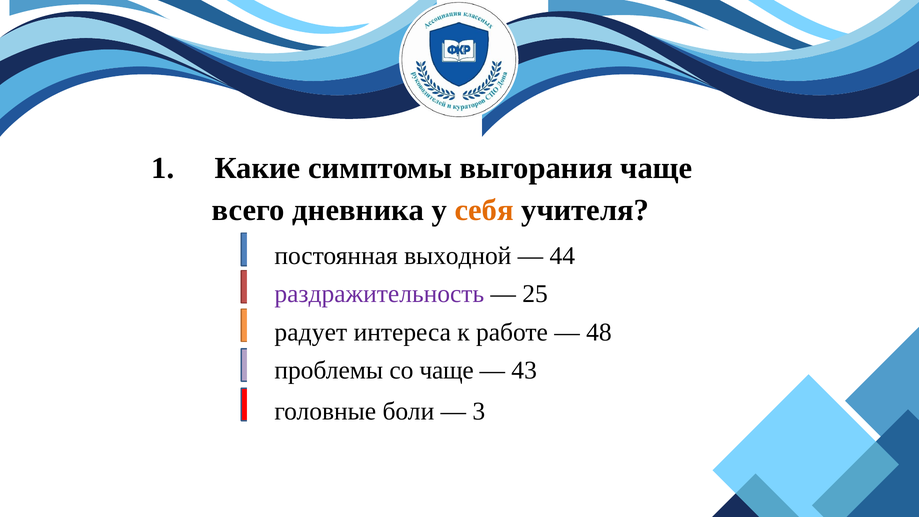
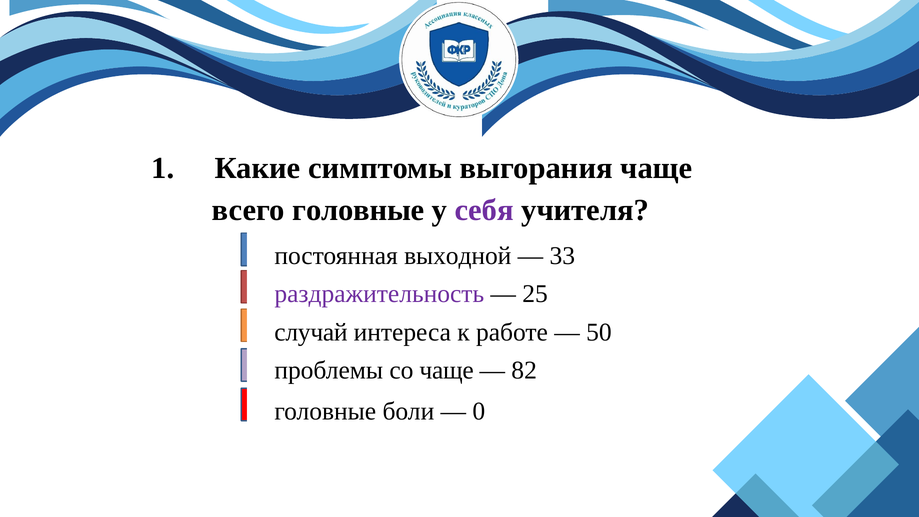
всего дневника: дневника -> головные
себя colour: orange -> purple
44: 44 -> 33
радует: радует -> случай
48: 48 -> 50
43: 43 -> 82
3: 3 -> 0
